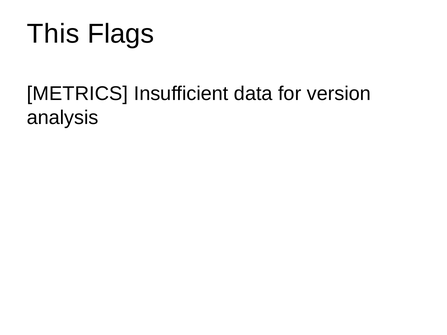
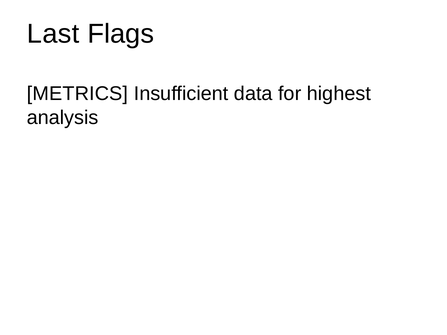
This: This -> Last
version: version -> highest
